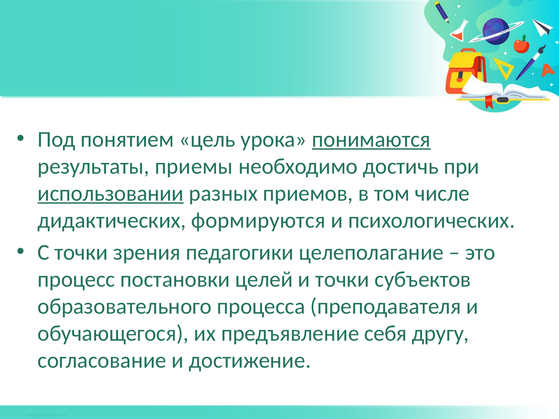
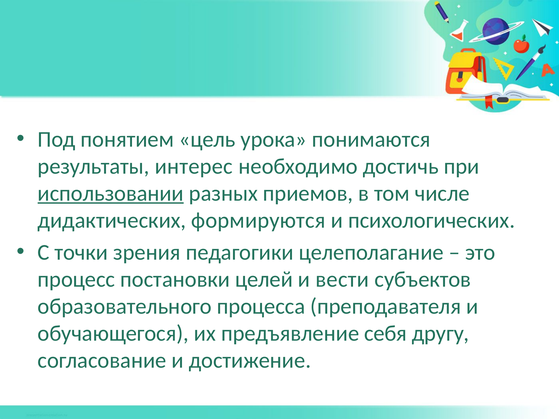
понимаются underline: present -> none
приемы: приемы -> интерес
и точки: точки -> вести
